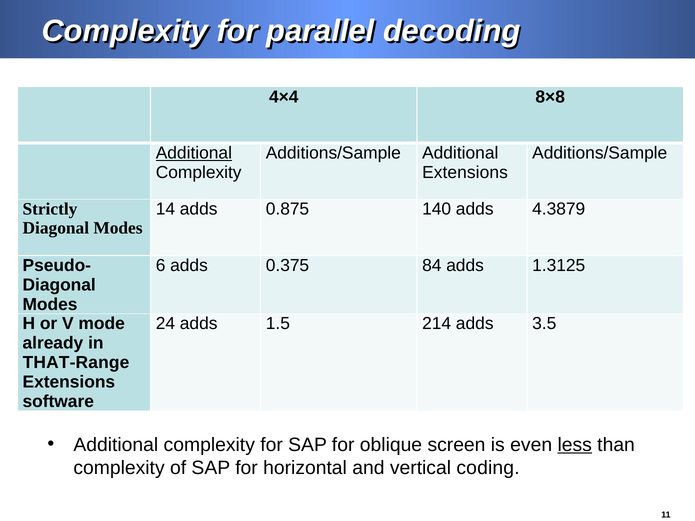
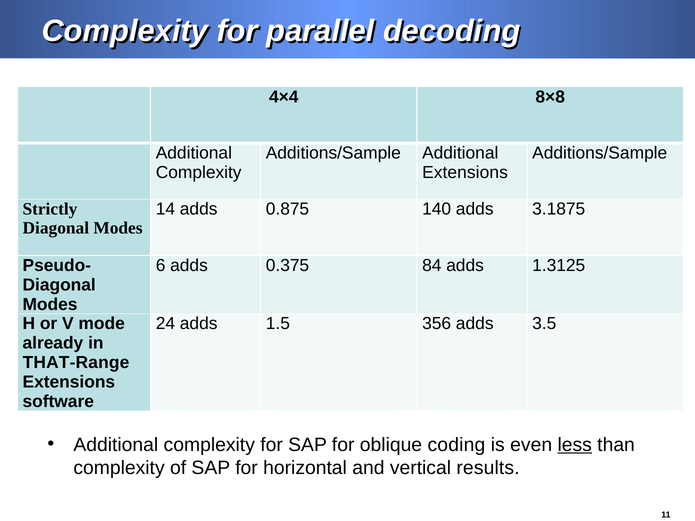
Additional at (194, 153) underline: present -> none
4.3879: 4.3879 -> 3.1875
214: 214 -> 356
screen: screen -> coding
coding: coding -> results
